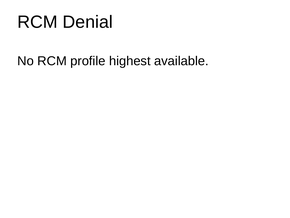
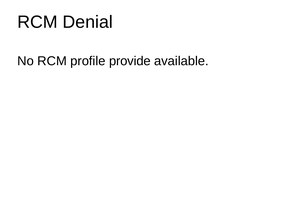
highest: highest -> provide
